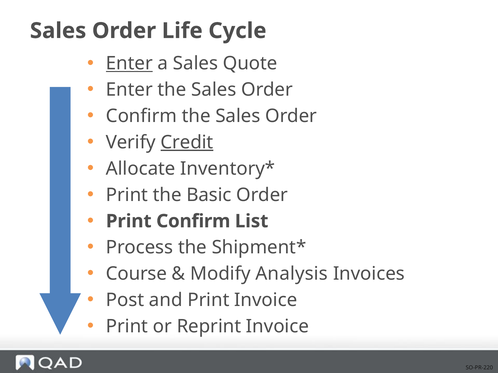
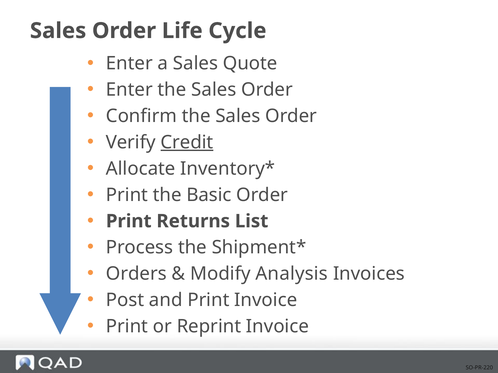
Enter at (129, 64) underline: present -> none
Print Confirm: Confirm -> Returns
Course: Course -> Orders
